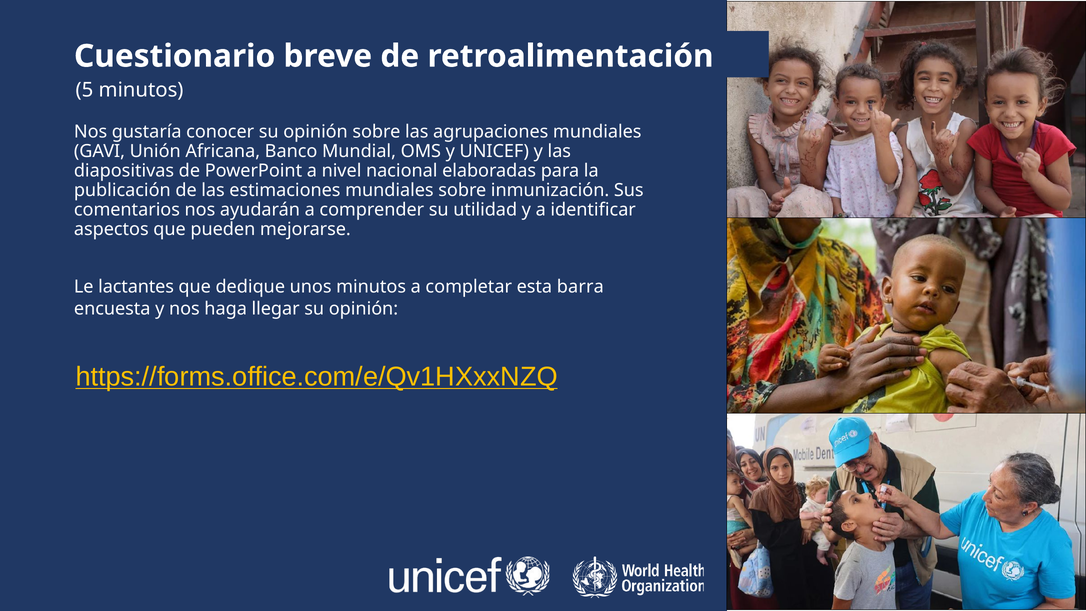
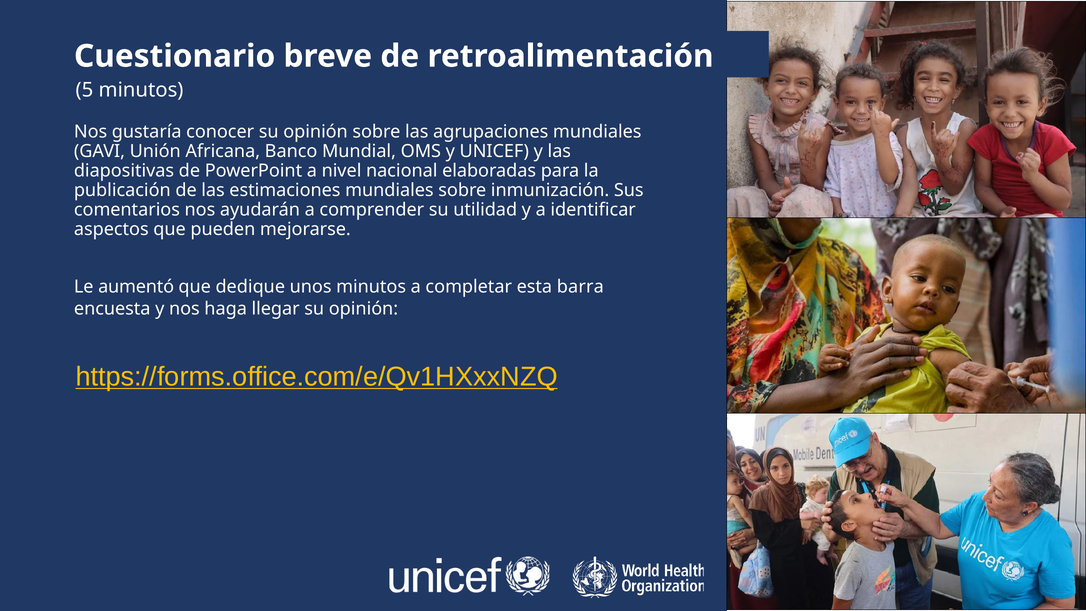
lactantes: lactantes -> aumentó
